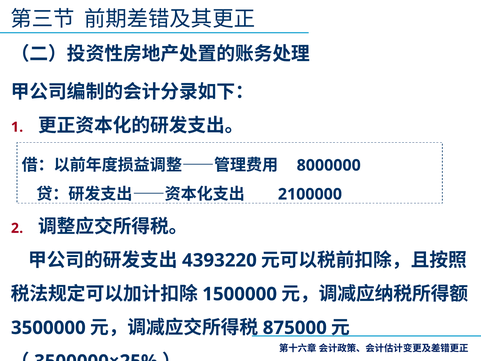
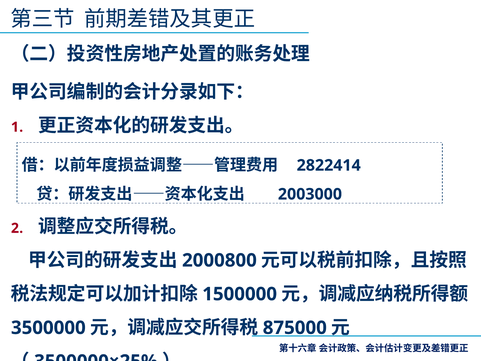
8000000: 8000000 -> 2822414
2100000: 2100000 -> 2003000
4393220: 4393220 -> 2000800
